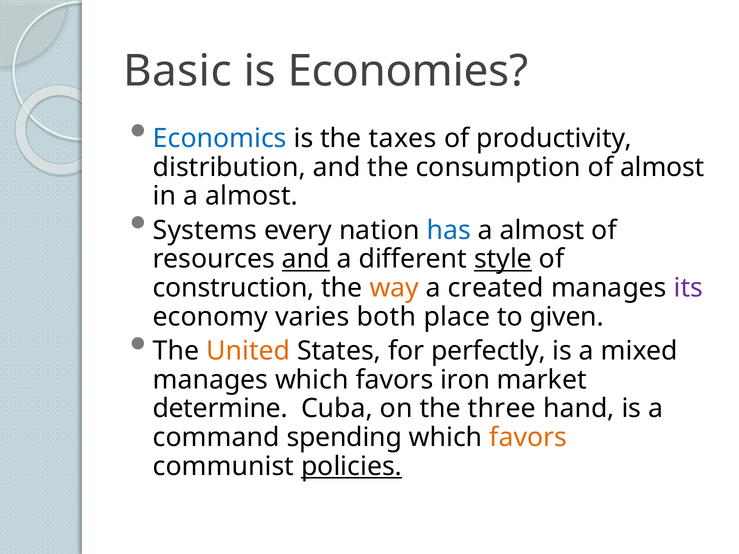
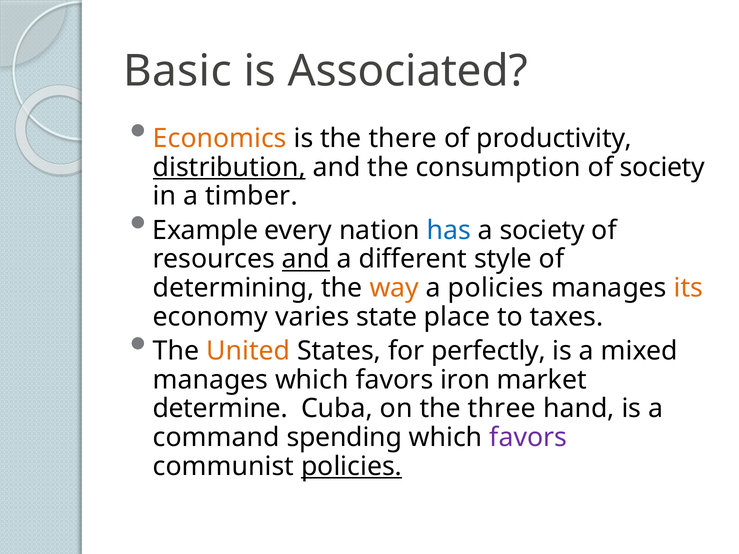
Economies: Economies -> Associated
Economics colour: blue -> orange
taxes: taxes -> there
distribution underline: none -> present
of almost: almost -> society
in a almost: almost -> timber
Systems: Systems -> Example
almost at (542, 230): almost -> society
style underline: present -> none
construction: construction -> determining
a created: created -> policies
its colour: purple -> orange
both: both -> state
given: given -> taxes
favors at (528, 438) colour: orange -> purple
